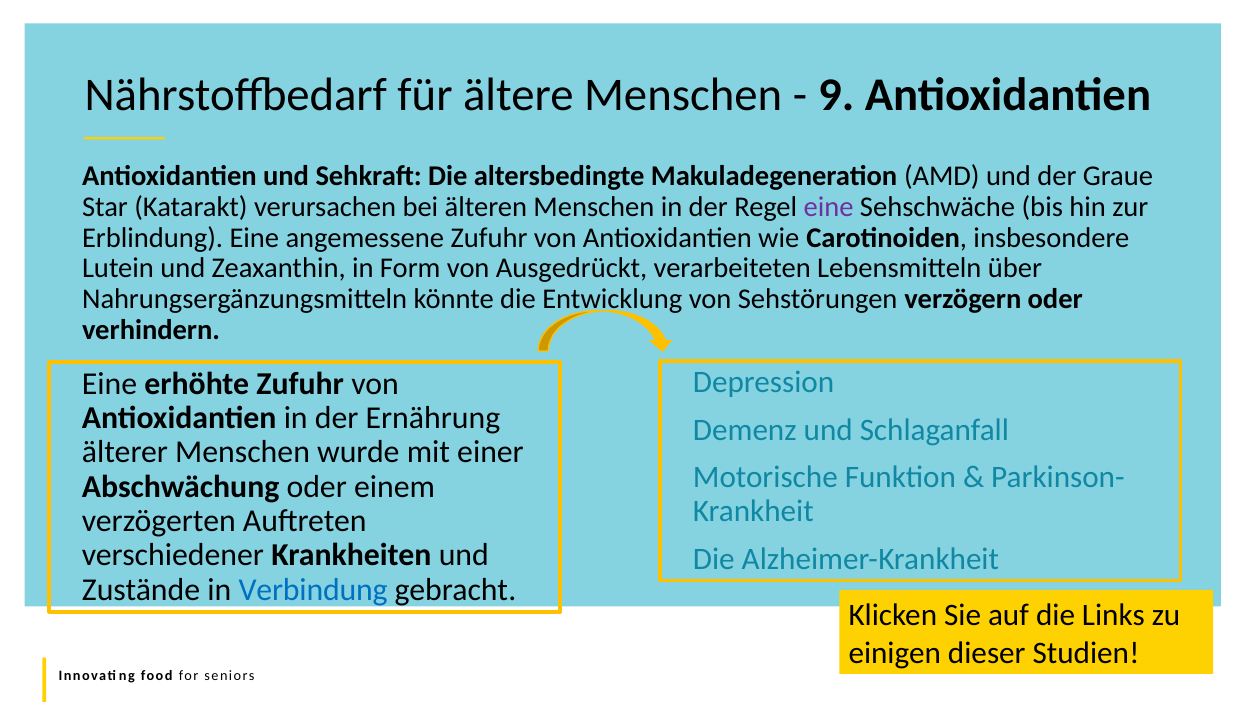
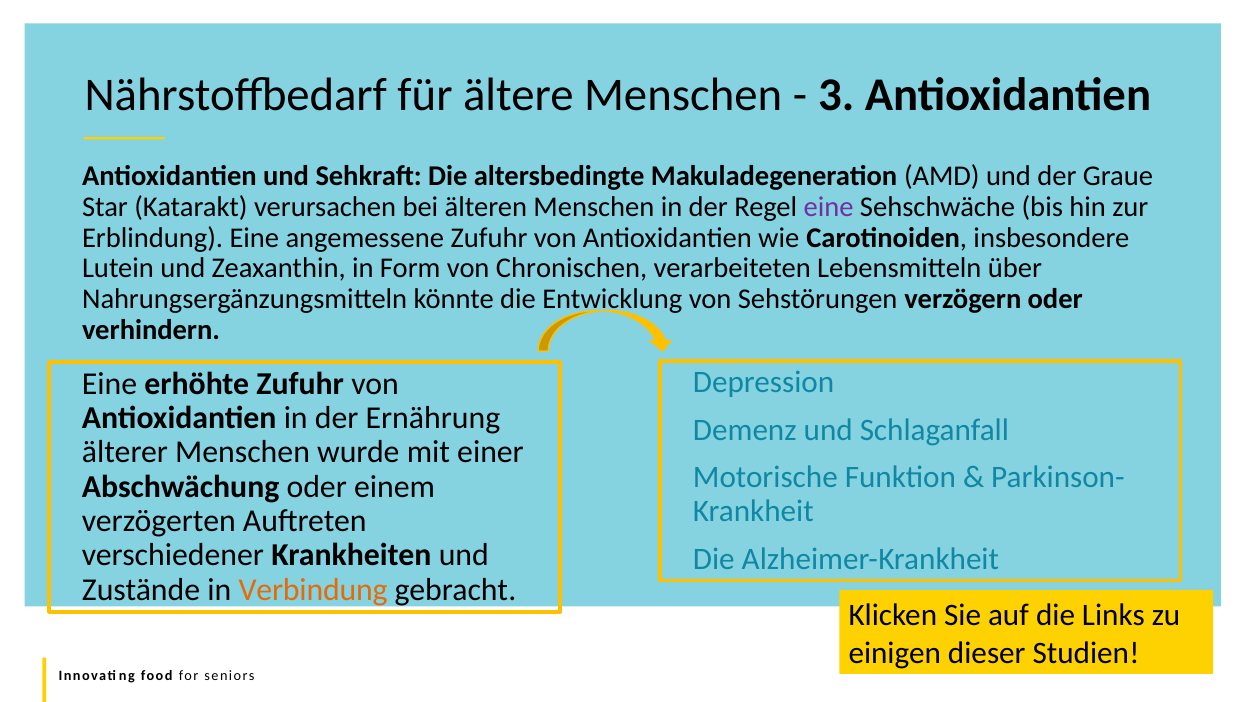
9: 9 -> 3
Ausgedrückt: Ausgedrückt -> Chronischen
Verbindung colour: blue -> orange
